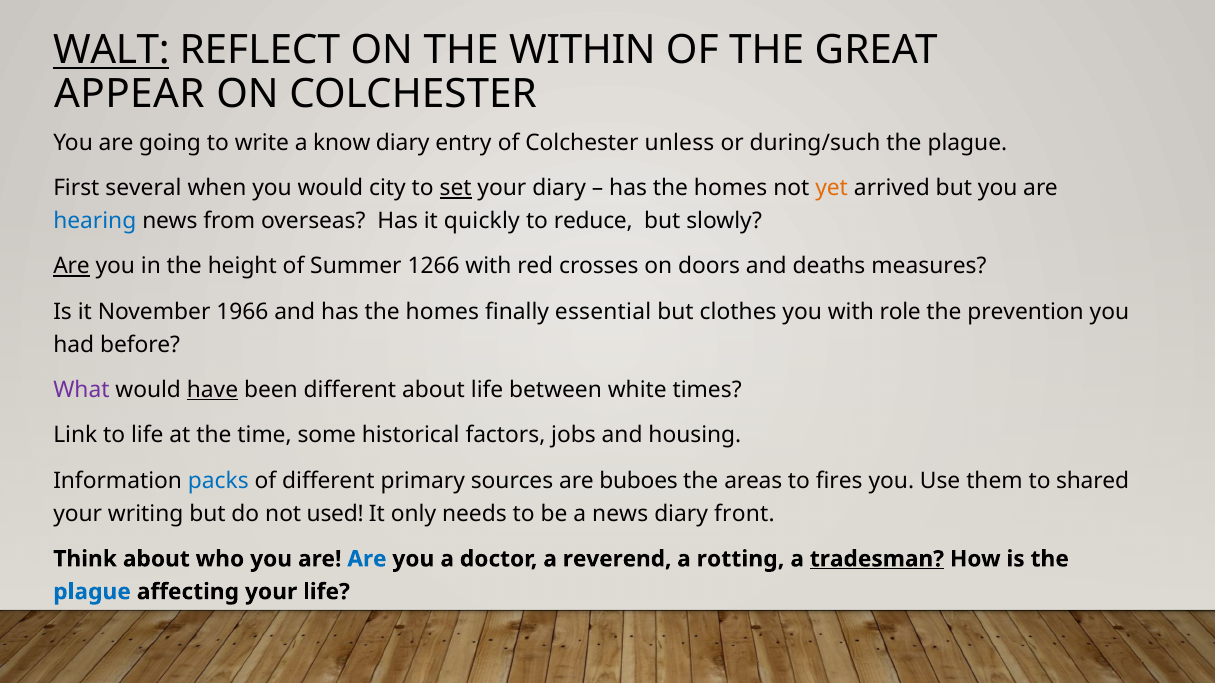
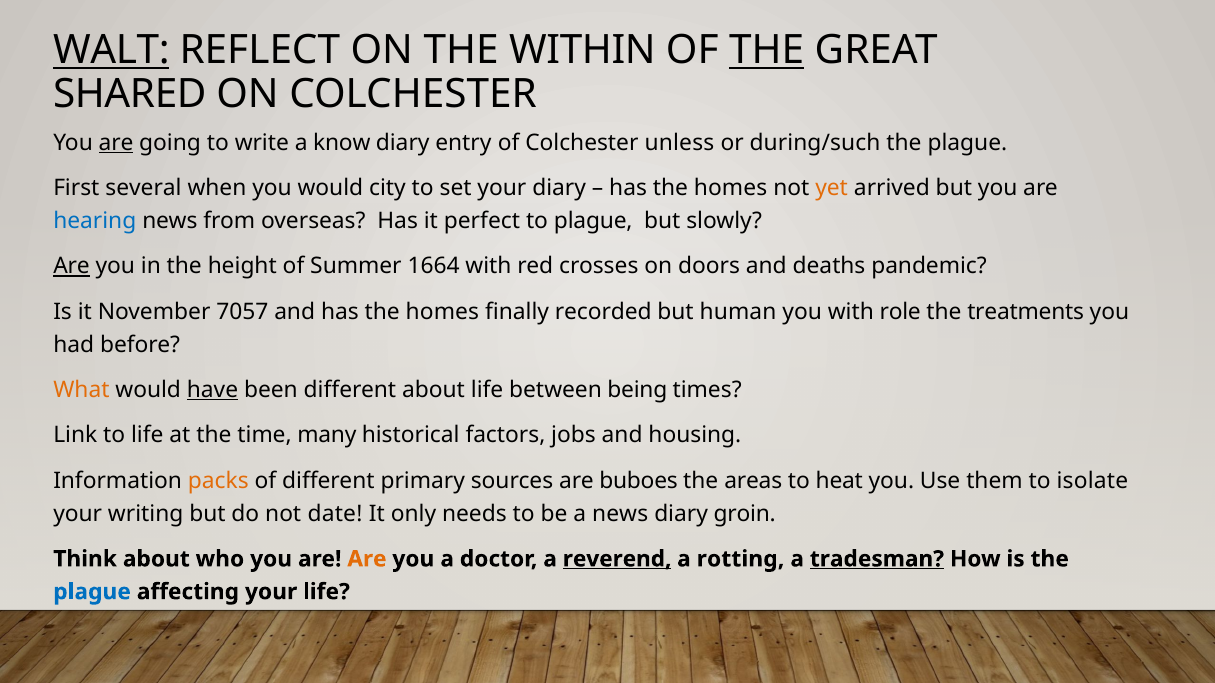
THE at (767, 51) underline: none -> present
APPEAR: APPEAR -> SHARED
are at (116, 143) underline: none -> present
set underline: present -> none
quickly: quickly -> perfect
to reduce: reduce -> plague
1266: 1266 -> 1664
measures: measures -> pandemic
1966: 1966 -> 7057
essential: essential -> recorded
clothes: clothes -> human
prevention: prevention -> treatments
What colour: purple -> orange
white: white -> being
some: some -> many
packs colour: blue -> orange
fires: fires -> heat
shared: shared -> isolate
used: used -> date
front: front -> groin
Are at (367, 559) colour: blue -> orange
reverend underline: none -> present
